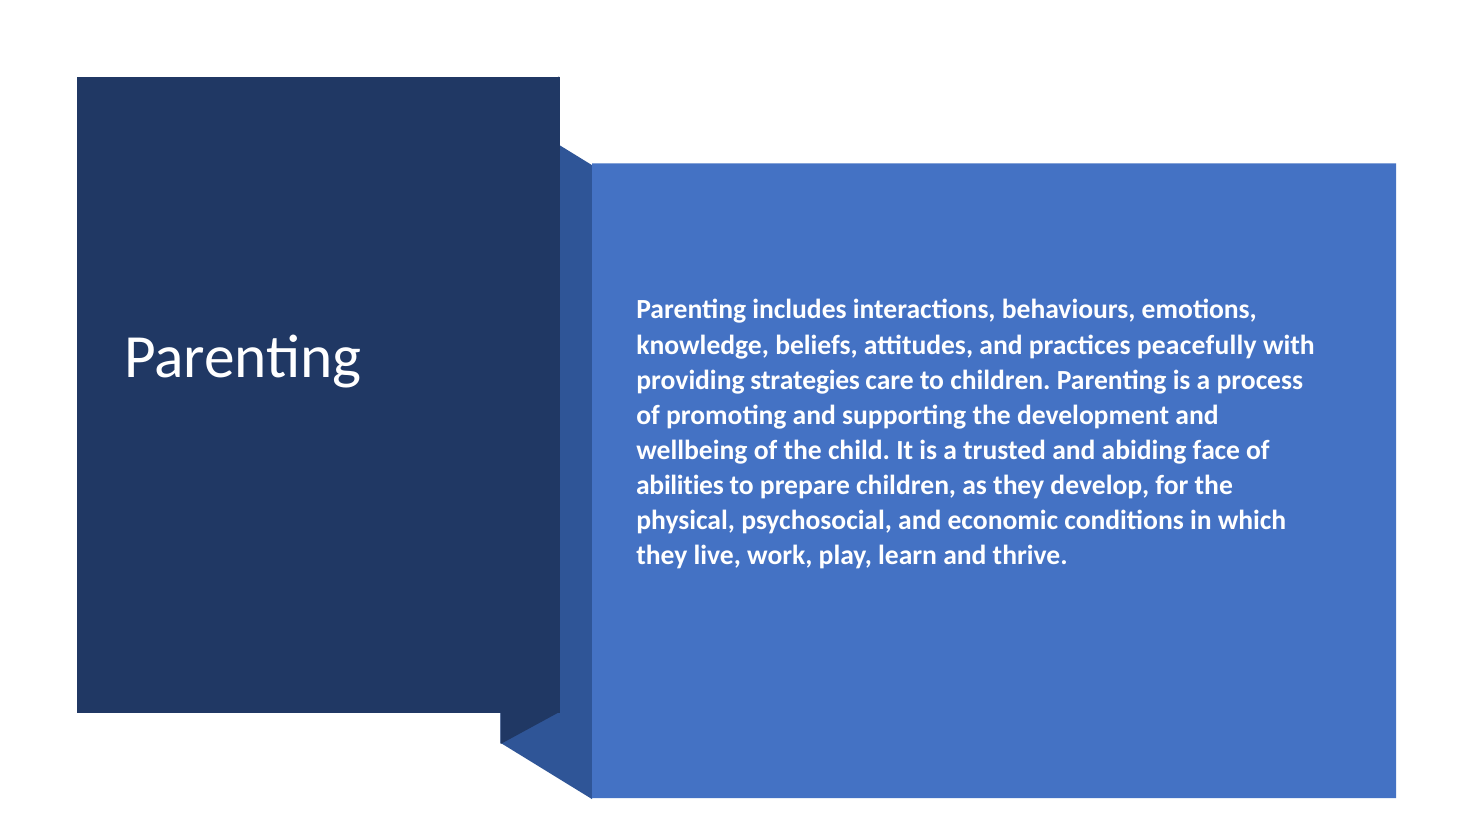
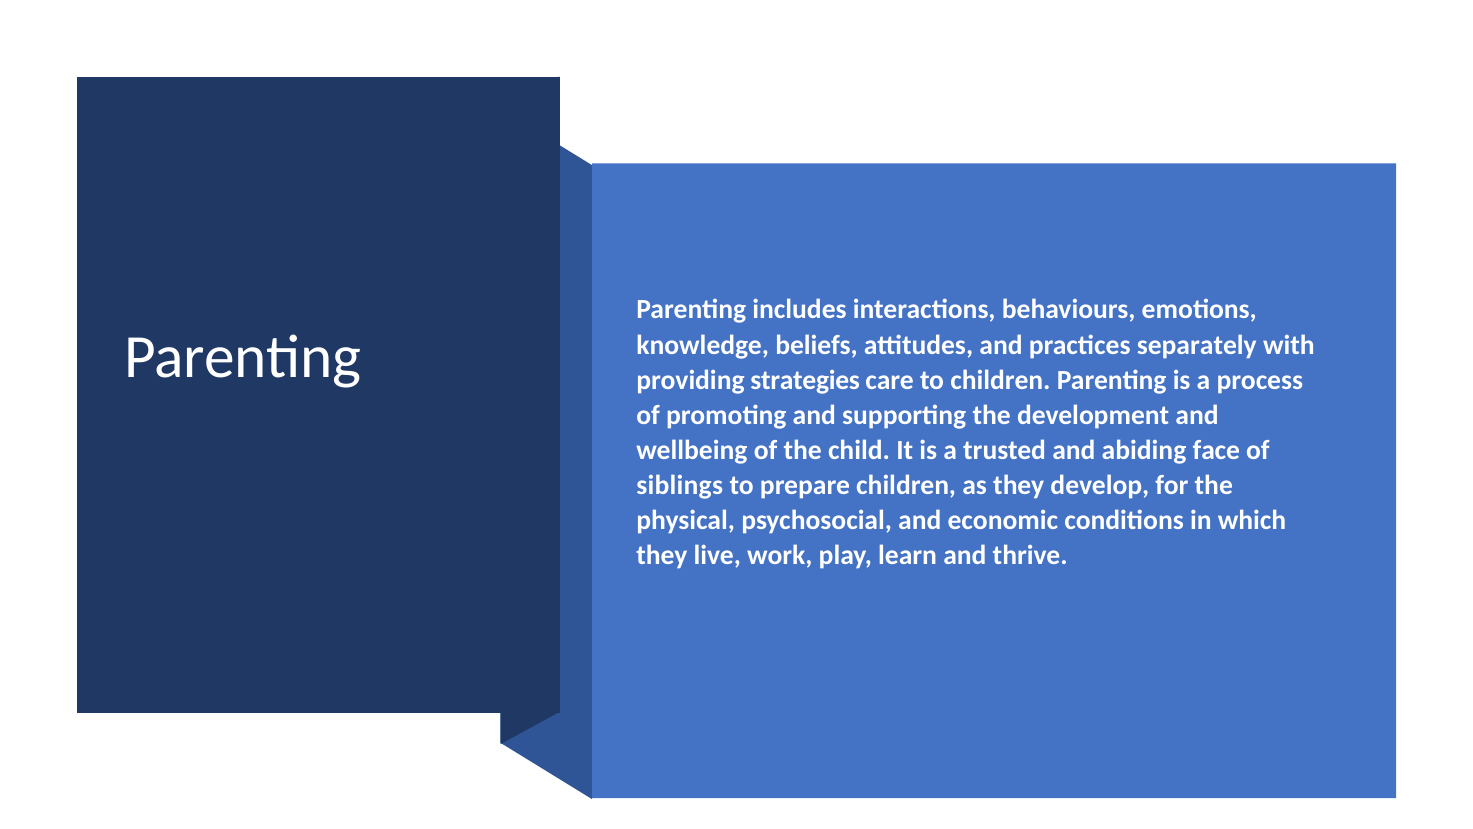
peacefully: peacefully -> separately
abilities: abilities -> siblings
